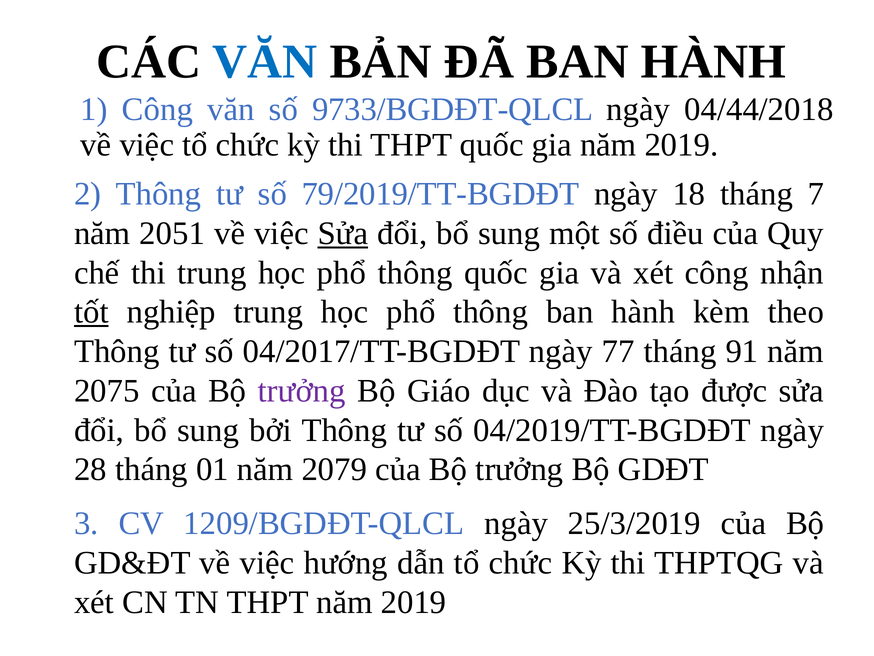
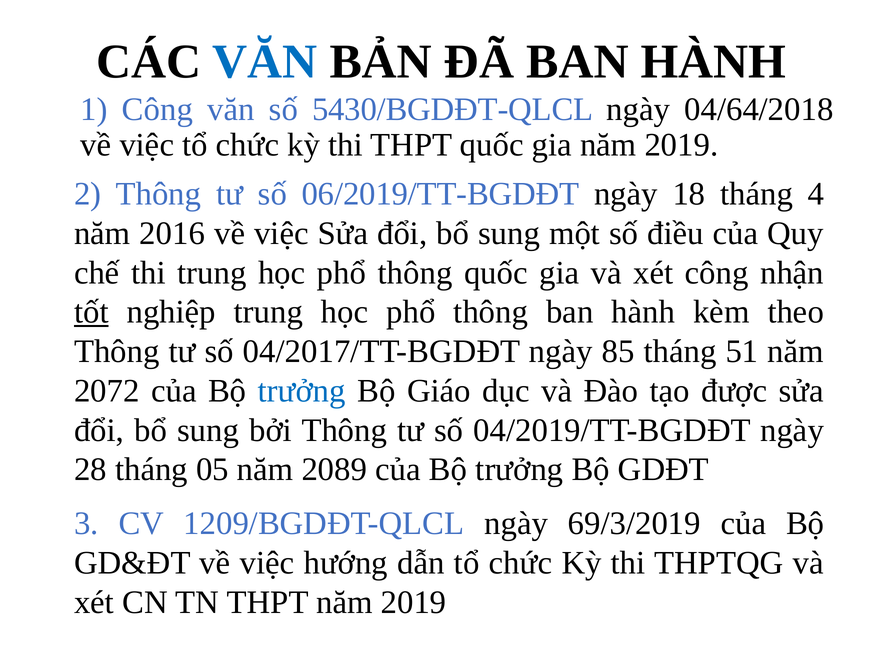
9733/BGDĐT-QLCL: 9733/BGDĐT-QLCL -> 5430/BGDĐT-QLCL
04/44/2018: 04/44/2018 -> 04/64/2018
79/2019/TT-BGDĐT: 79/2019/TT-BGDĐT -> 06/2019/TT-BGDĐT
7: 7 -> 4
2051: 2051 -> 2016
Sửa at (343, 233) underline: present -> none
77: 77 -> 85
91: 91 -> 51
2075: 2075 -> 2072
trưởng at (302, 391) colour: purple -> blue
01: 01 -> 05
2079: 2079 -> 2089
25/3/2019: 25/3/2019 -> 69/3/2019
